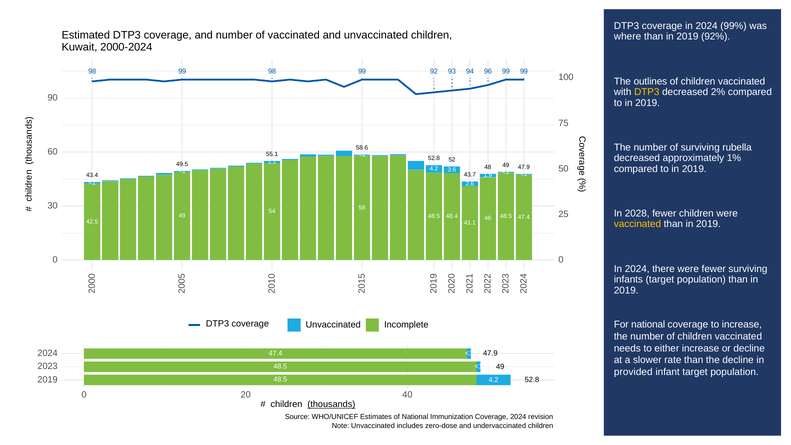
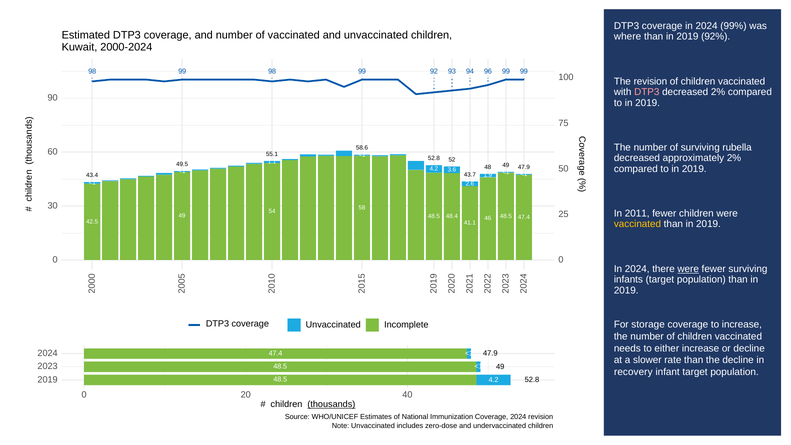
The outlines: outlines -> revision
DTP3 at (647, 92) colour: yellow -> pink
approximately 1%: 1% -> 2%
2028: 2028 -> 2011
were at (688, 269) underline: none -> present
For national: national -> storage
provided: provided -> recovery
